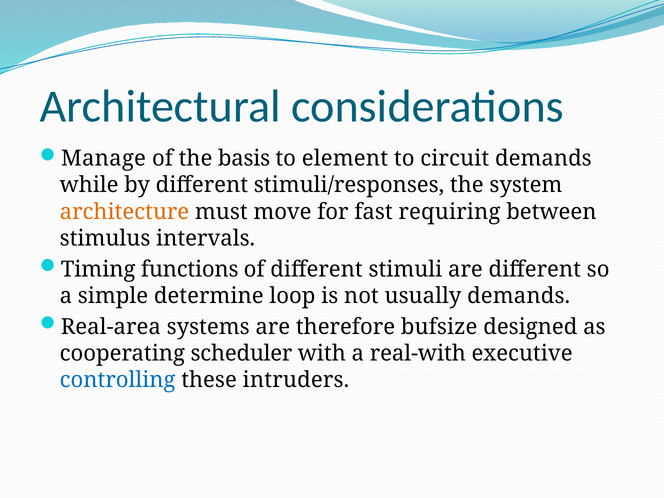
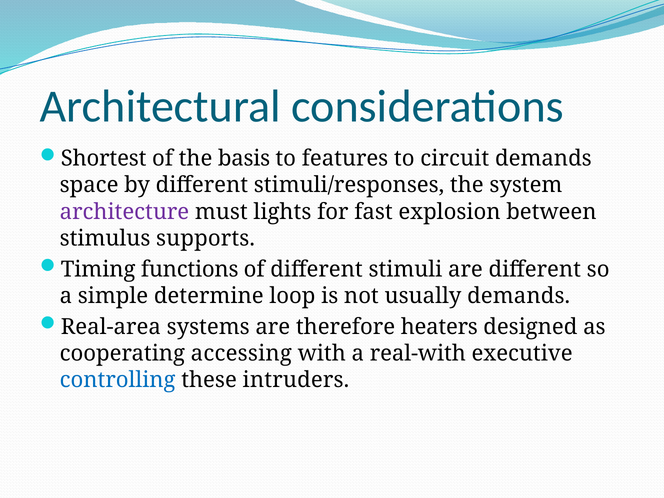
Manage: Manage -> Shortest
element: element -> features
while: while -> space
architecture colour: orange -> purple
move: move -> lights
requiring: requiring -> explosion
intervals: intervals -> supports
bufsize: bufsize -> heaters
scheduler: scheduler -> accessing
